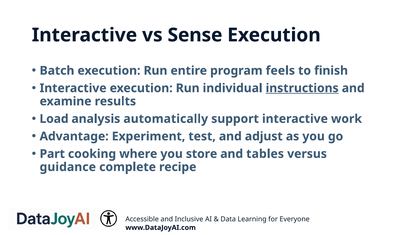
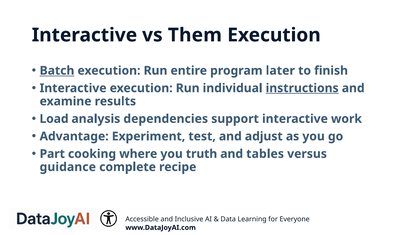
Sense: Sense -> Them
Batch underline: none -> present
feels: feels -> later
automatically: automatically -> dependencies
store: store -> truth
